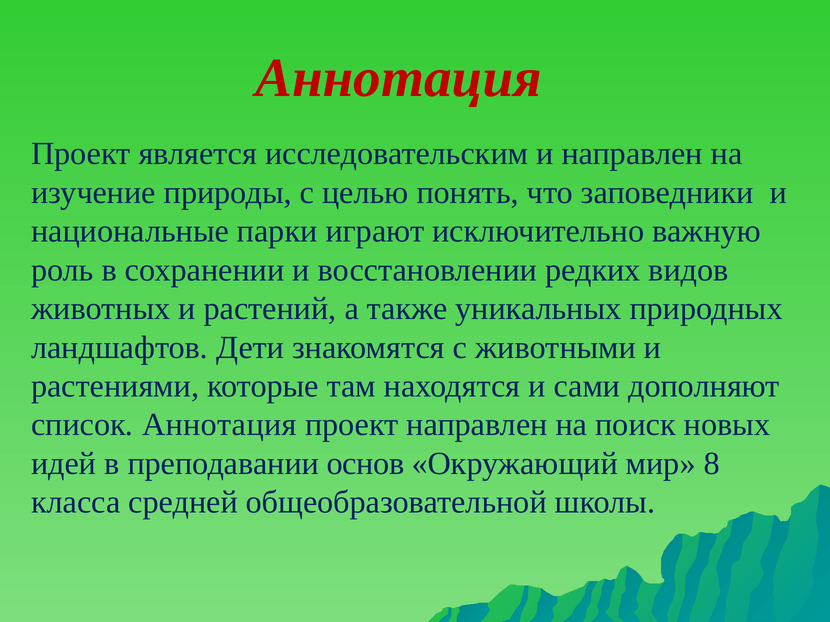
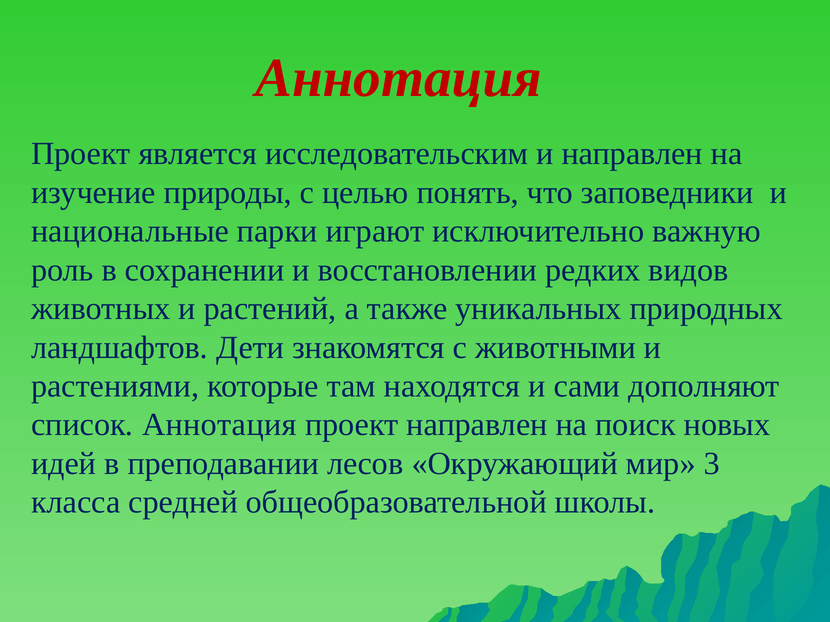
основ: основ -> лесов
8: 8 -> 3
